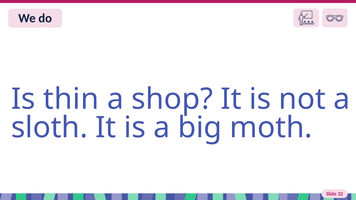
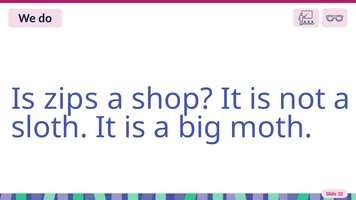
thin: thin -> zips
